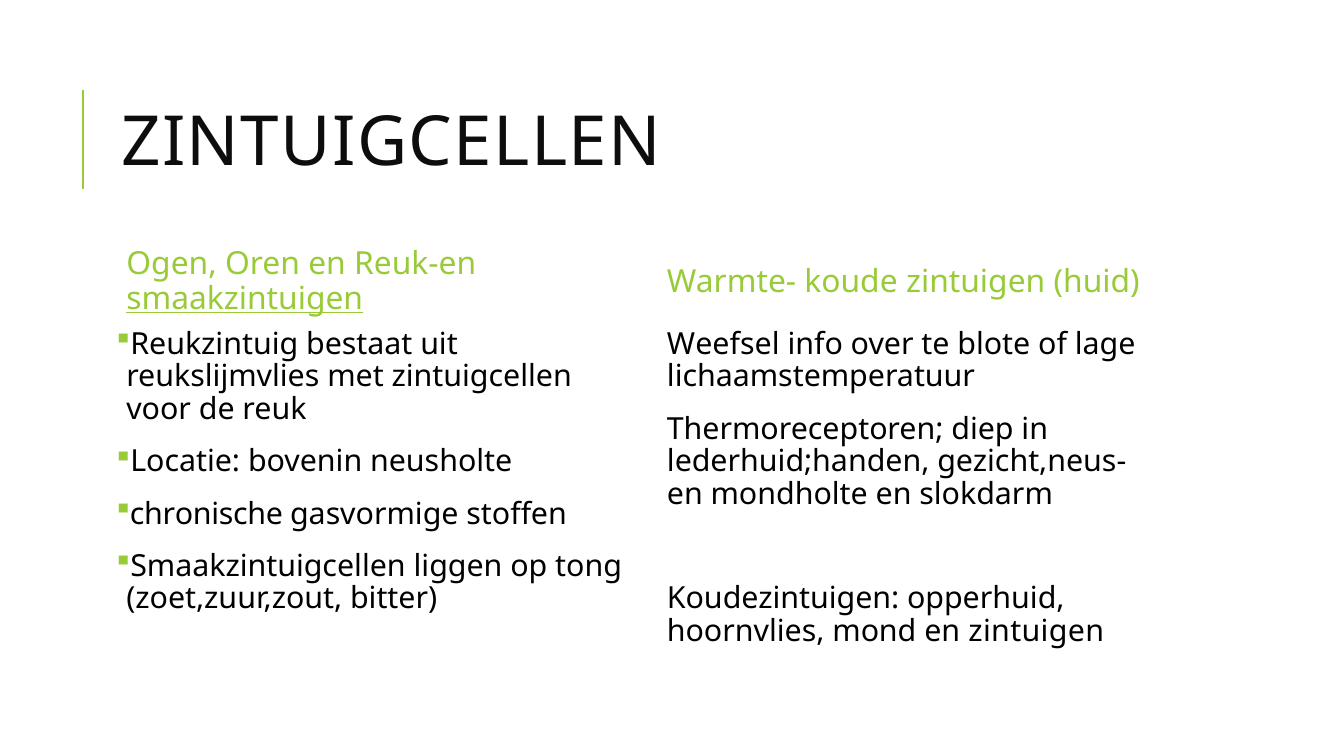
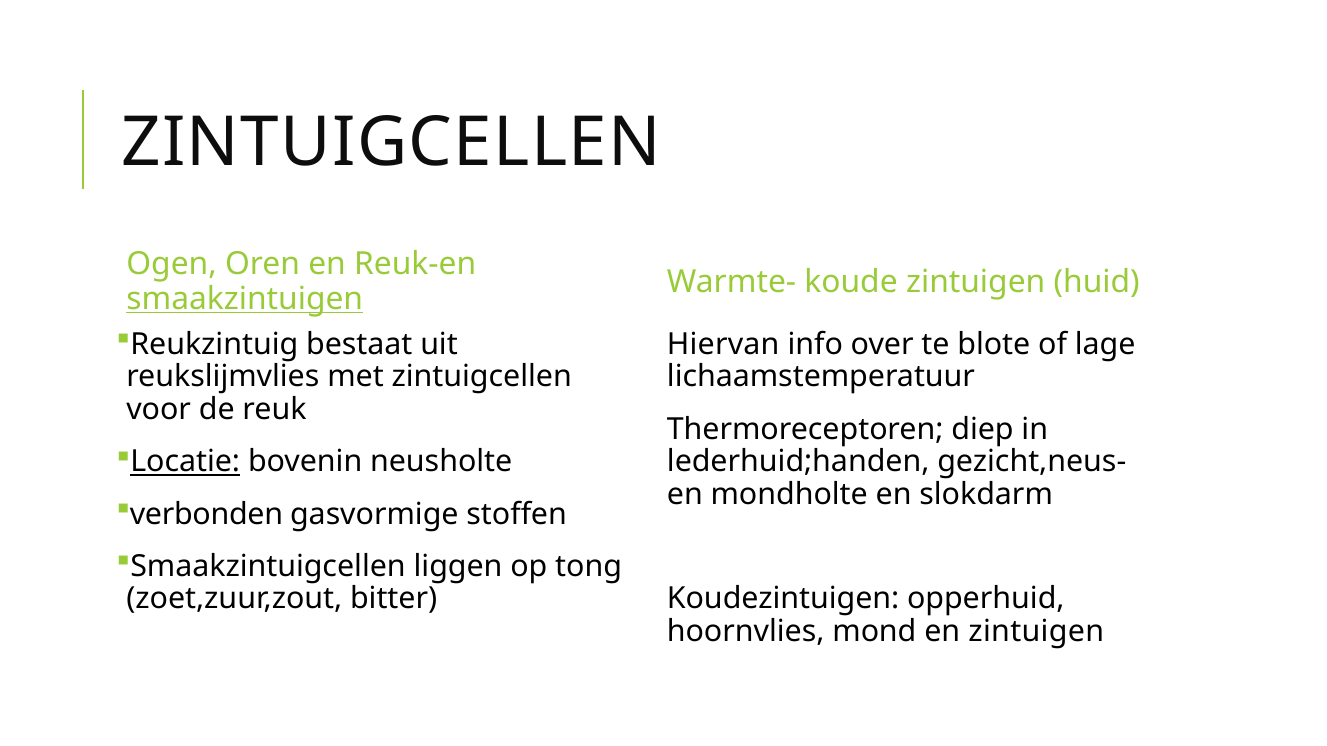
Weefsel: Weefsel -> Hiervan
Locatie underline: none -> present
chronische: chronische -> verbonden
